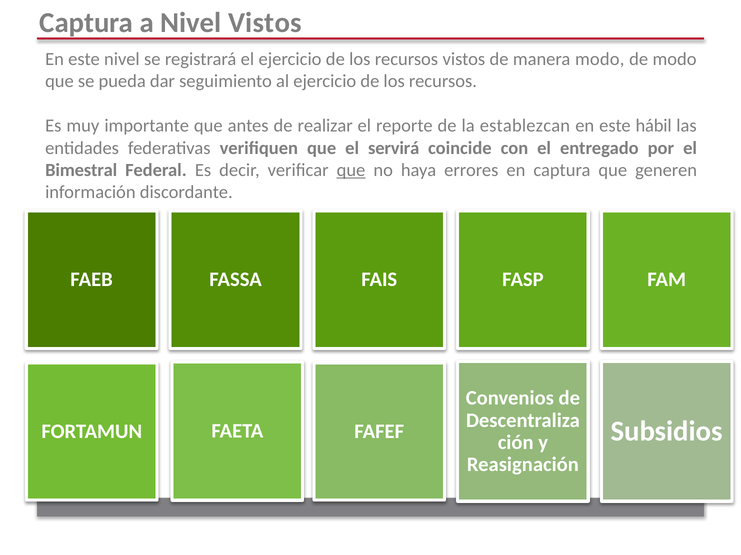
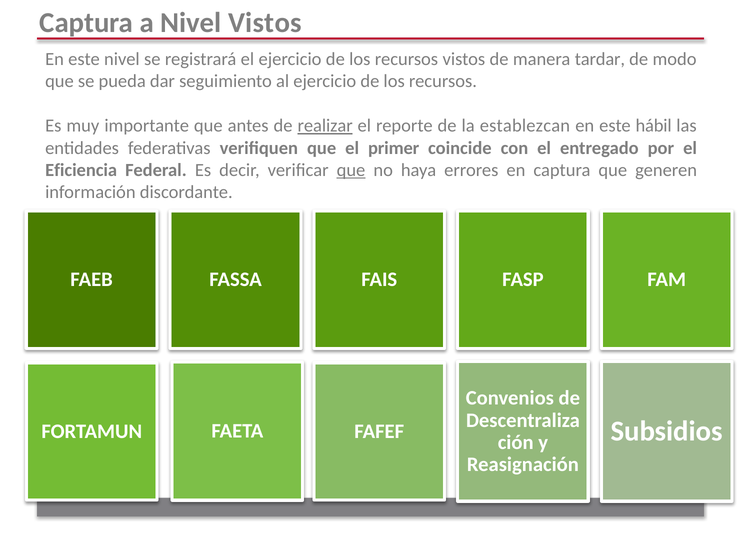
manera modo: modo -> tardar
realizar underline: none -> present
servirá: servirá -> primer
Bimestral: Bimestral -> Eficiencia
